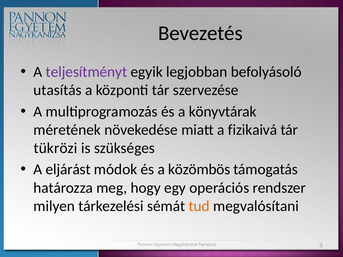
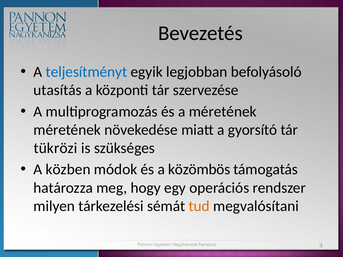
teljesítményt colour: purple -> blue
a könyvtárak: könyvtárak -> méretének
fizikaivá: fizikaivá -> gyorsító
eljárást: eljárást -> közben
